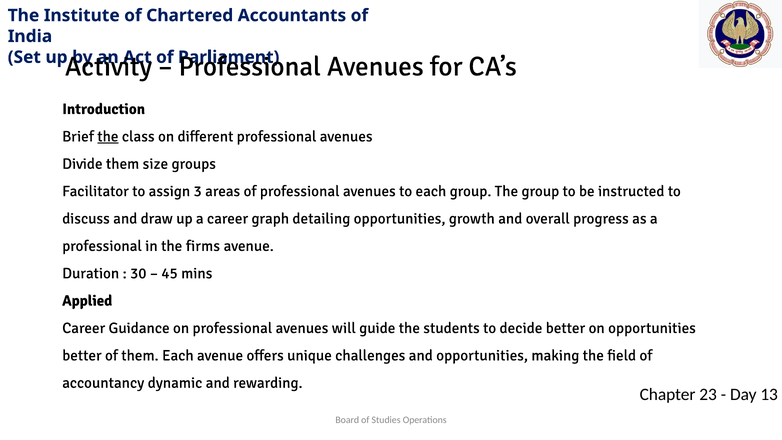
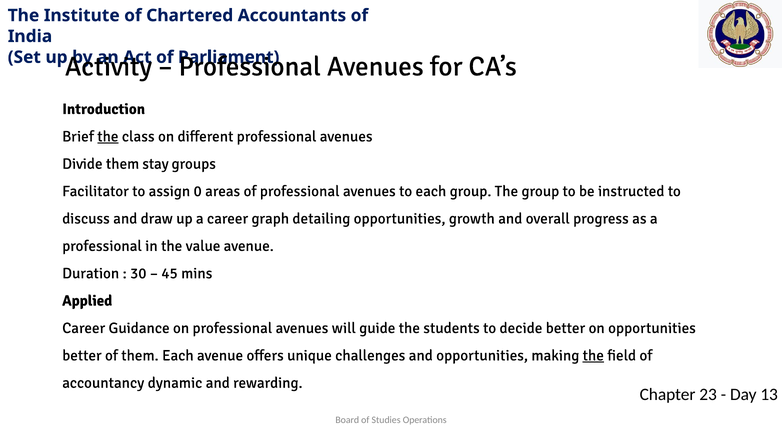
size: size -> stay
3: 3 -> 0
firms: firms -> value
the at (593, 355) underline: none -> present
